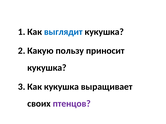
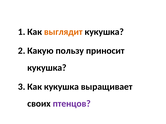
выглядит colour: blue -> orange
